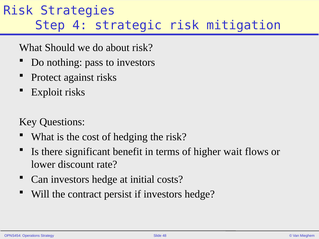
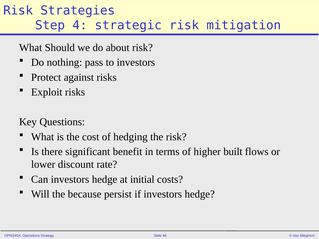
wait: wait -> built
contract: contract -> because
